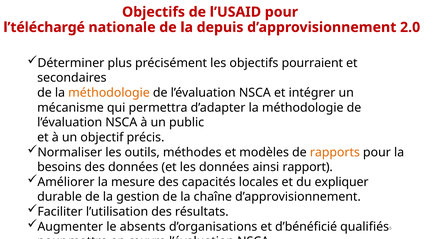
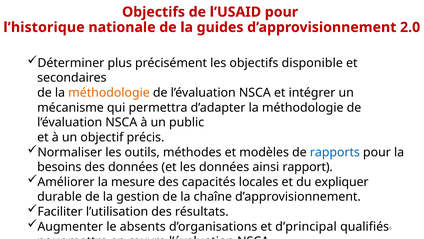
l’téléchargé: l’téléchargé -> l’historique
depuis: depuis -> guides
pourraient: pourraient -> disponible
rapports colour: orange -> blue
d’bénéficié: d’bénéficié -> d’principal
